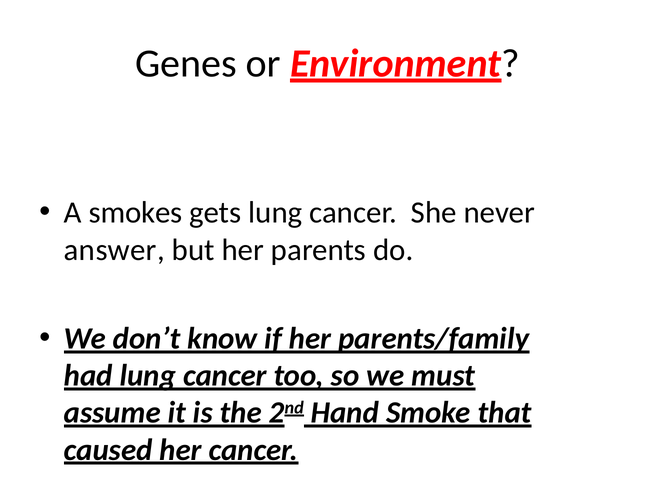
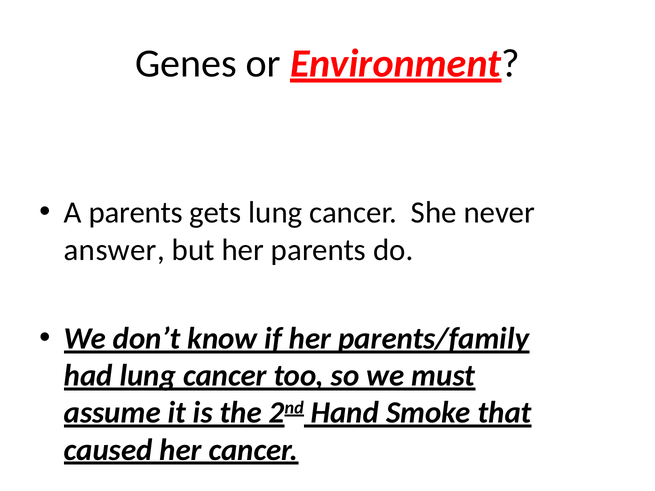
A smokes: smokes -> parents
